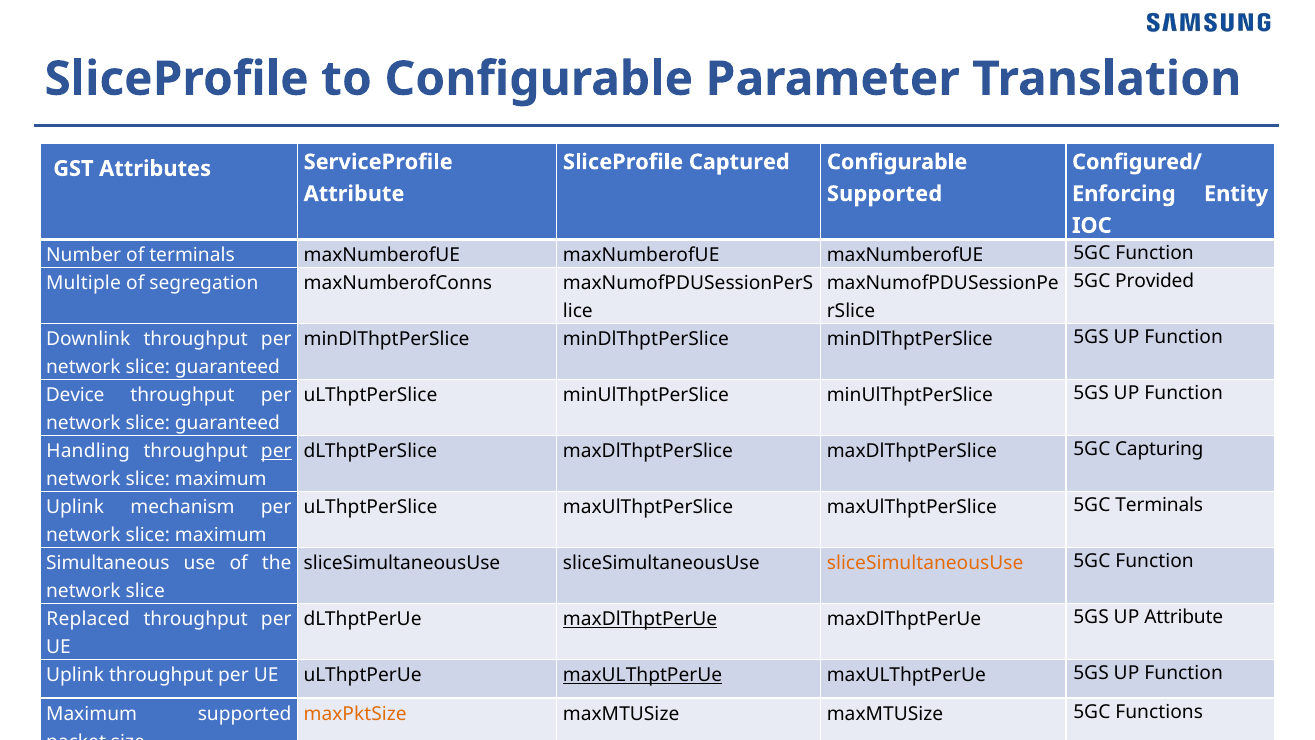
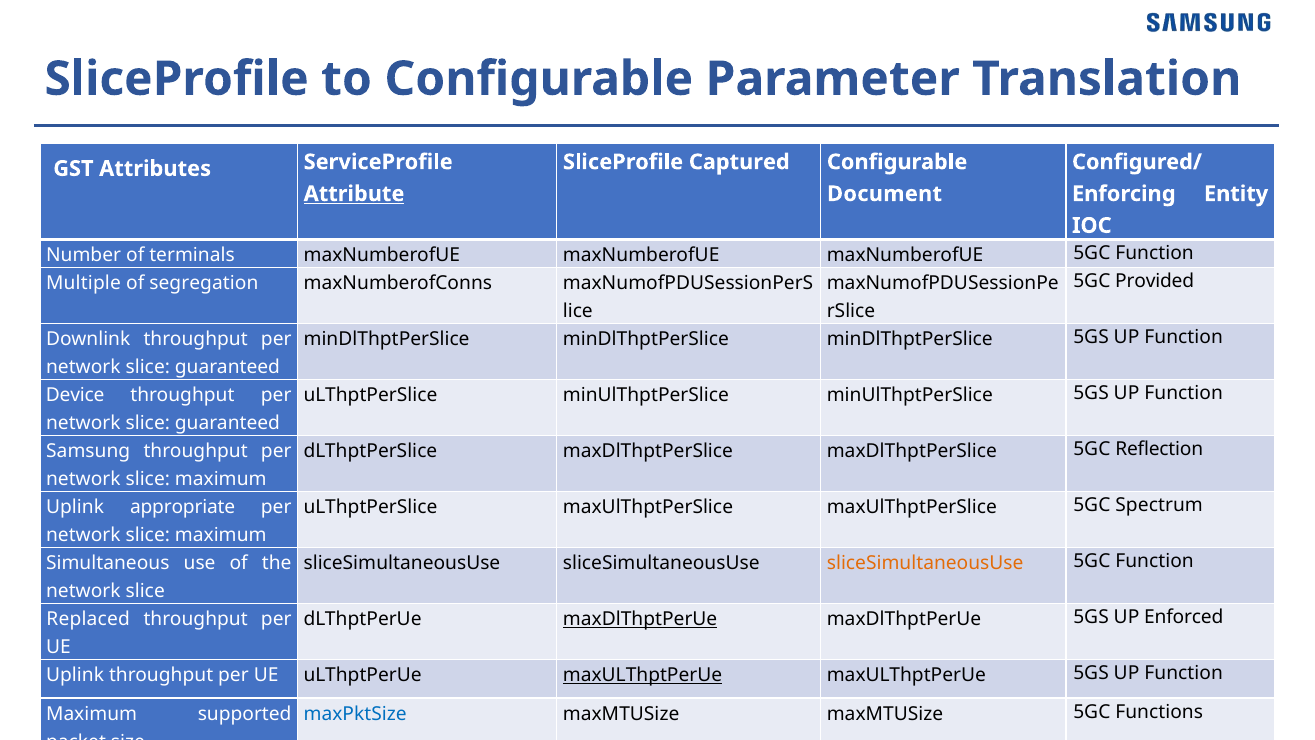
Attribute at (354, 194) underline: none -> present
Supported at (885, 194): Supported -> Document
Handling at (88, 451): Handling -> Samsung
per at (276, 451) underline: present -> none
Capturing: Capturing -> Reflection
mechanism: mechanism -> appropriate
5GC Terminals: Terminals -> Spectrum
UP Attribute: Attribute -> Enforced
maxPktSize colour: orange -> blue
